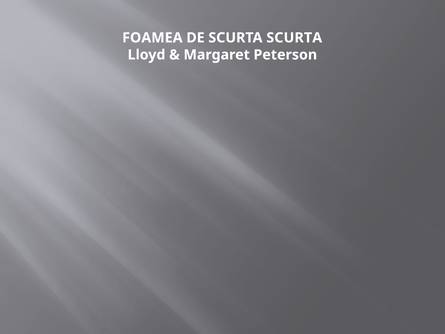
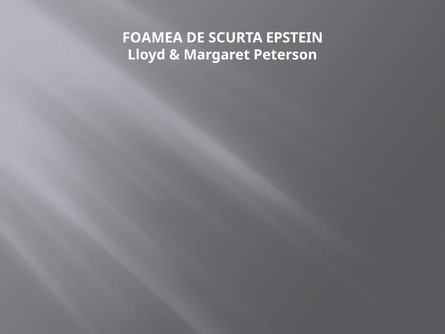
SCURTA SCURTA: SCURTA -> EPSTEIN
